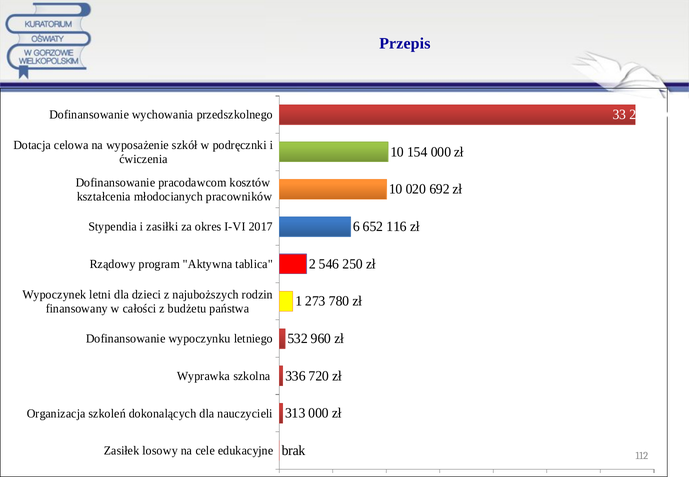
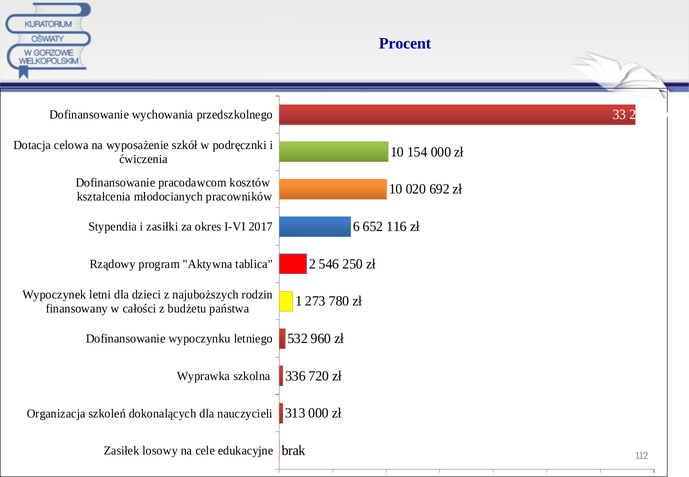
Przepis: Przepis -> Procent
